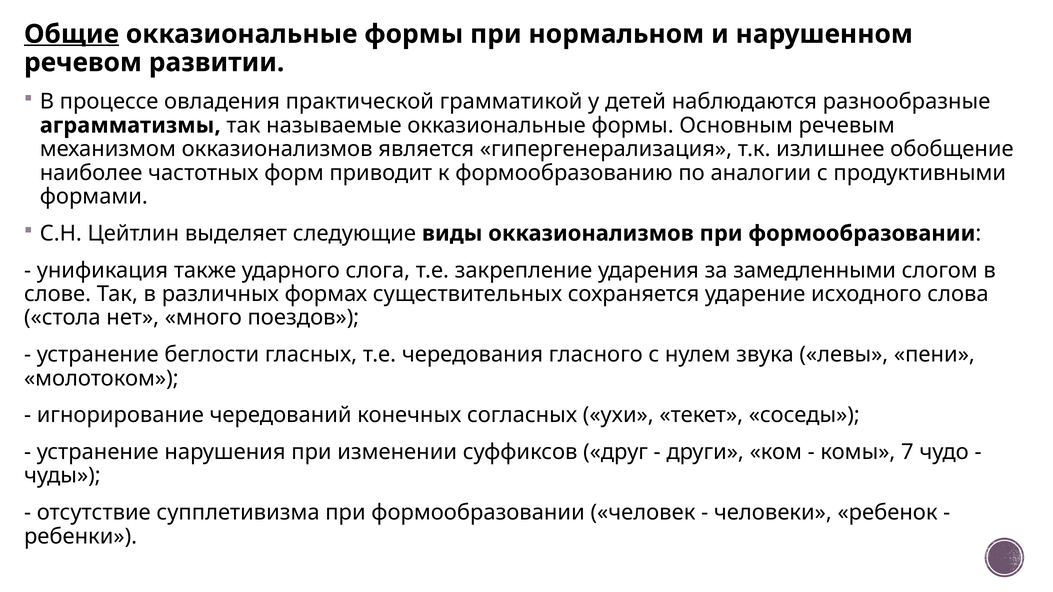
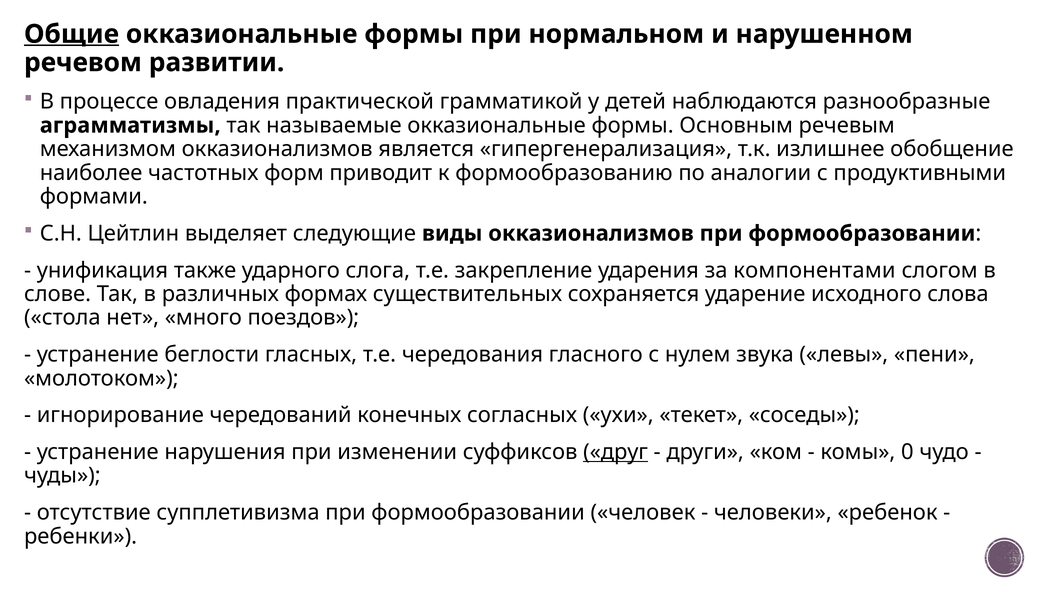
замедленными: замедленными -> компонентами
друг underline: none -> present
7: 7 -> 0
